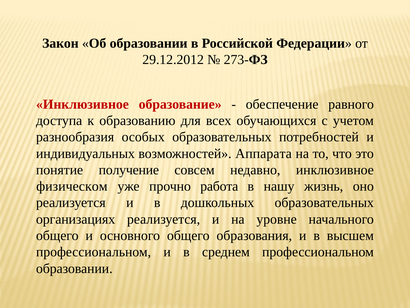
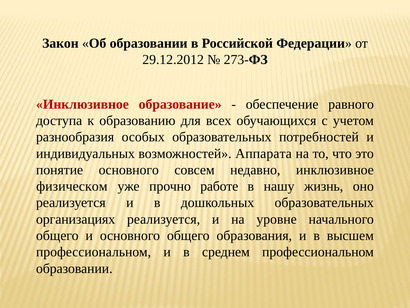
понятие получение: получение -> основного
работа: работа -> работе
